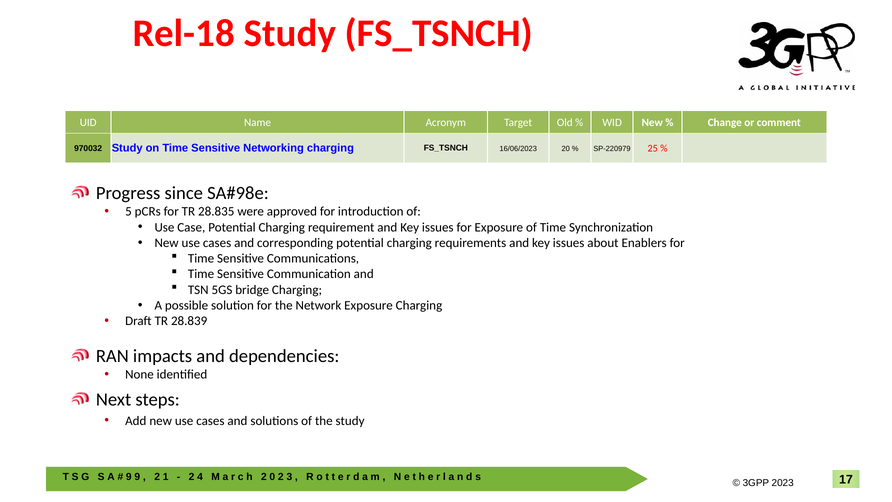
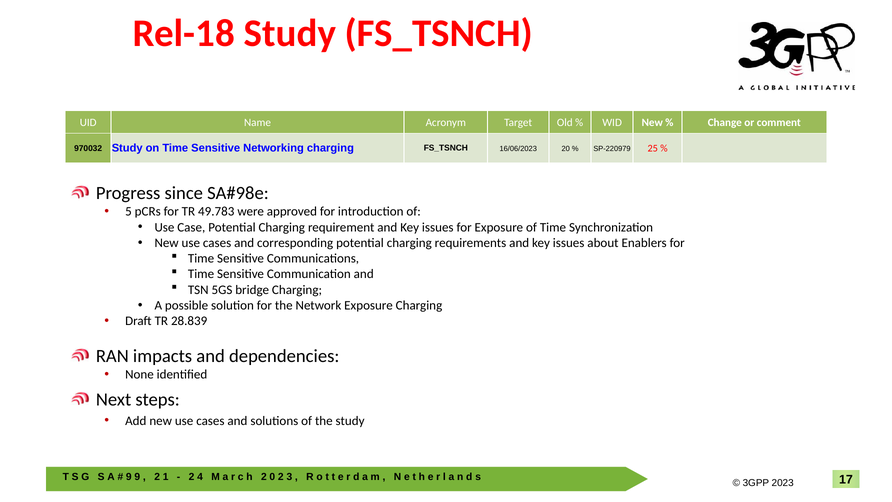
28.835: 28.835 -> 49.783
